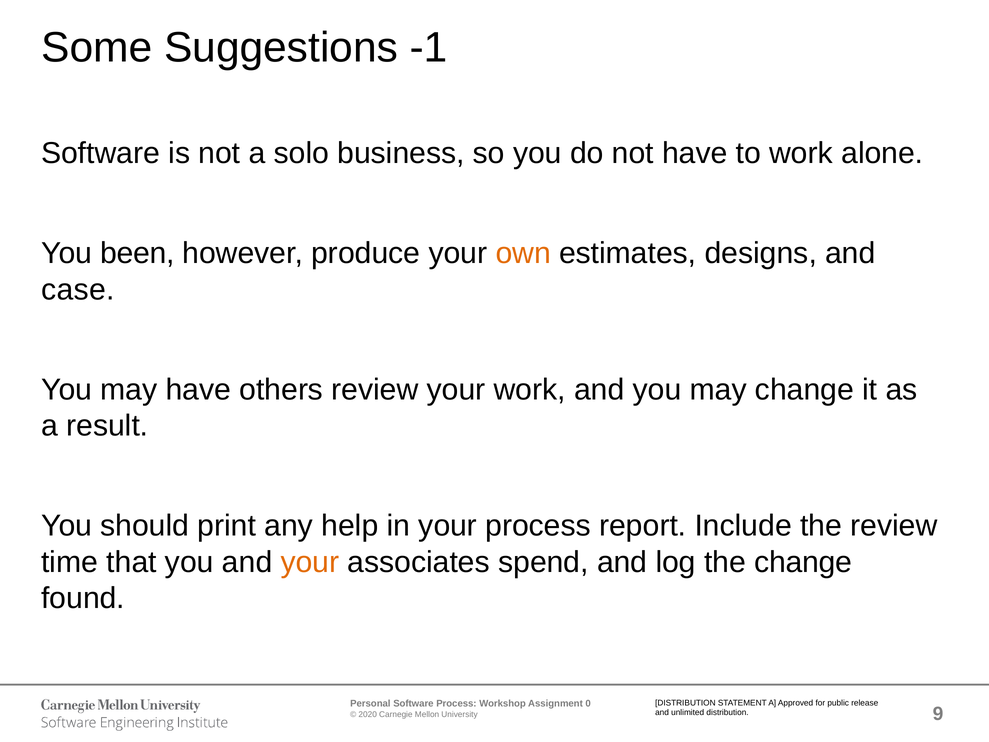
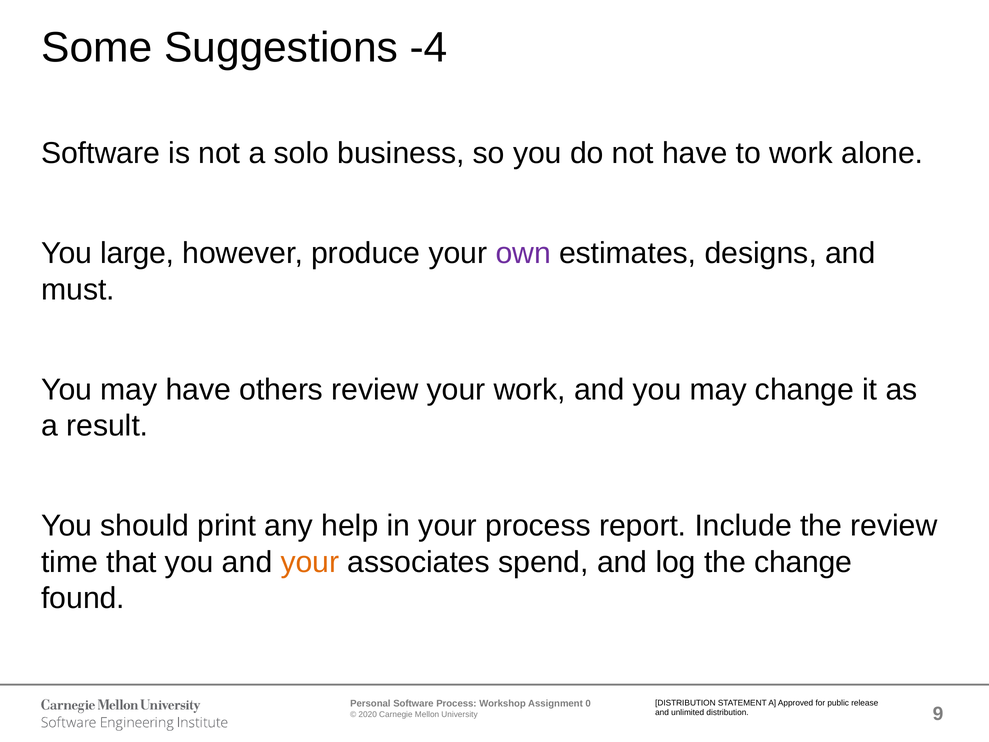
-1: -1 -> -4
been: been -> large
own colour: orange -> purple
case: case -> must
